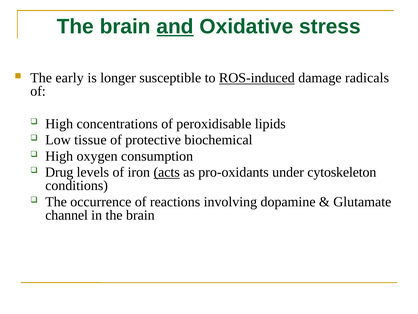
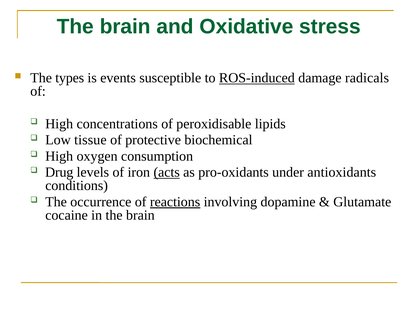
and underline: present -> none
early: early -> types
longer: longer -> events
cytoskeleton: cytoskeleton -> antioxidants
reactions underline: none -> present
channel: channel -> cocaine
